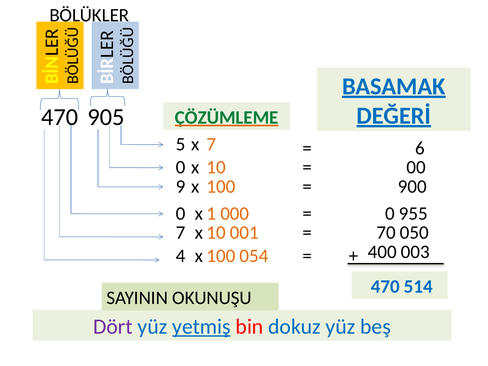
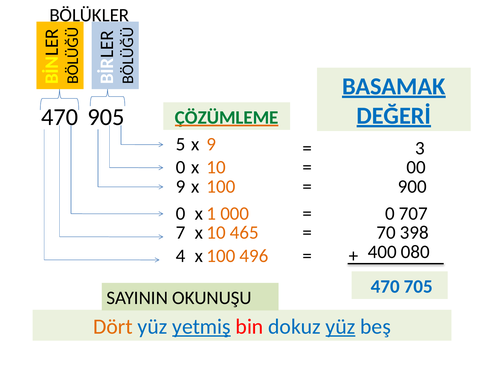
x 7: 7 -> 9
6: 6 -> 3
955: 955 -> 707
001: 001 -> 465
050: 050 -> 398
003: 003 -> 080
054: 054 -> 496
514: 514 -> 705
Dört colour: purple -> orange
yüz at (340, 327) underline: none -> present
